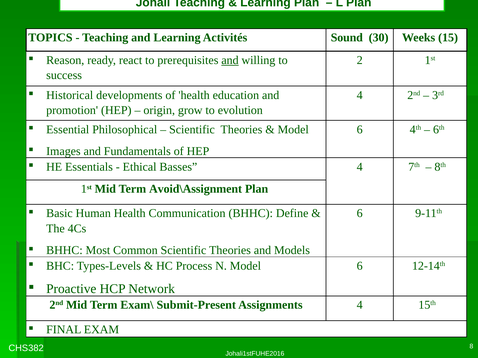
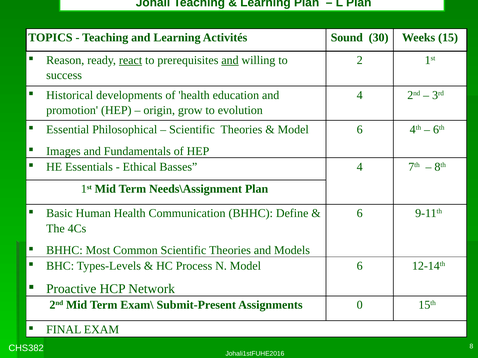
react underline: none -> present
Avoid\Assignment: Avoid\Assignment -> Needs\Assignment
Assignments 4: 4 -> 0
